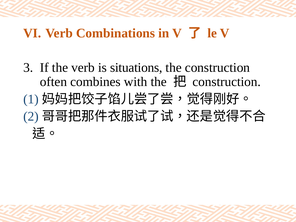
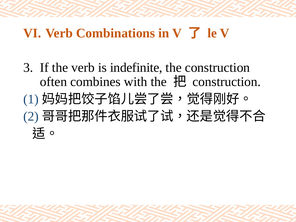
situations: situations -> indefinite
